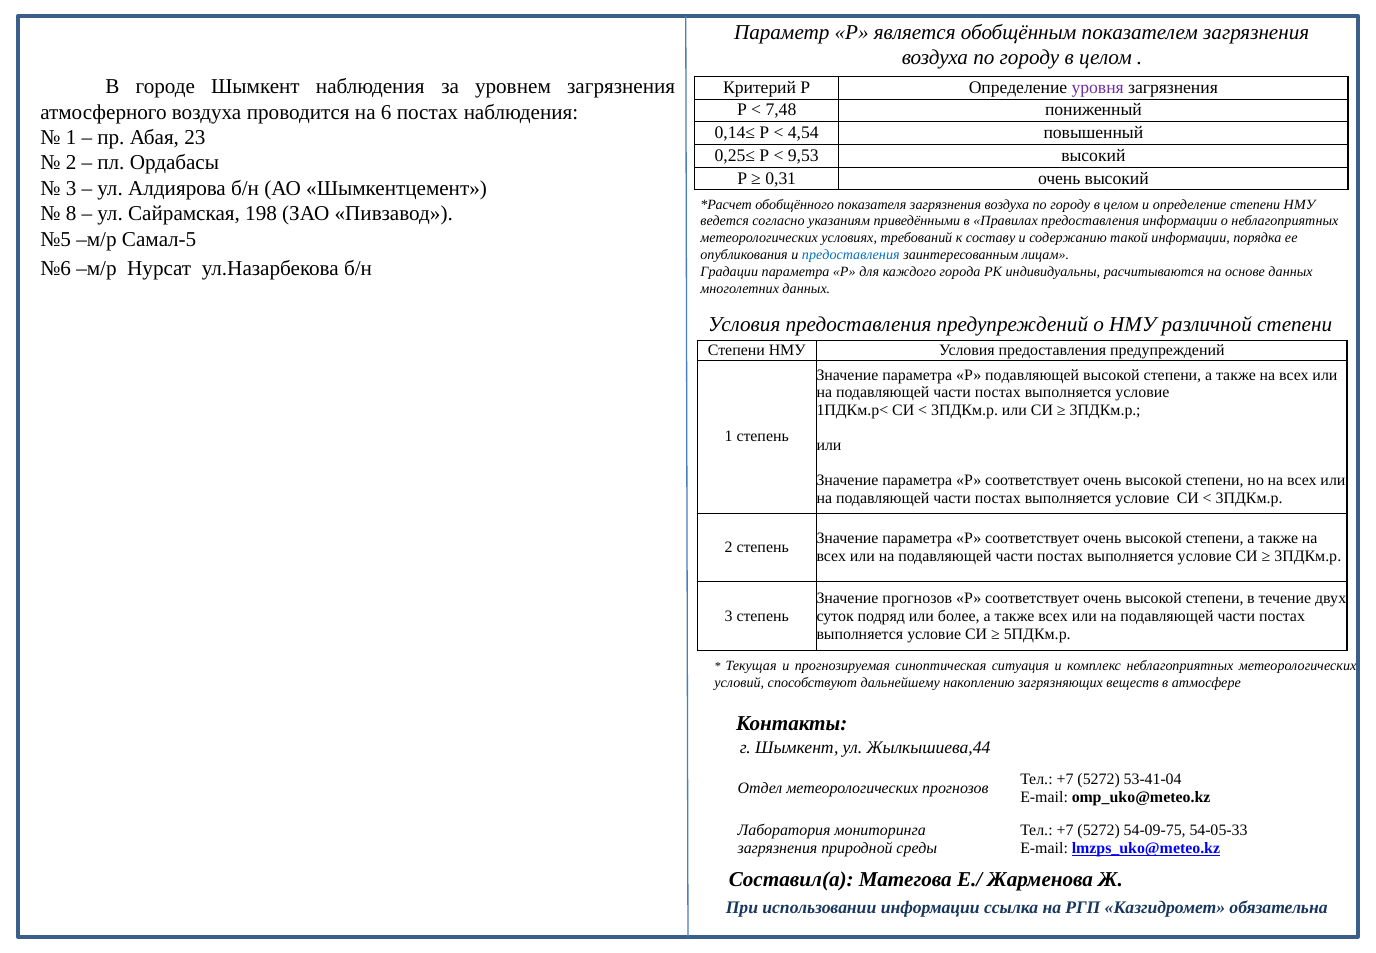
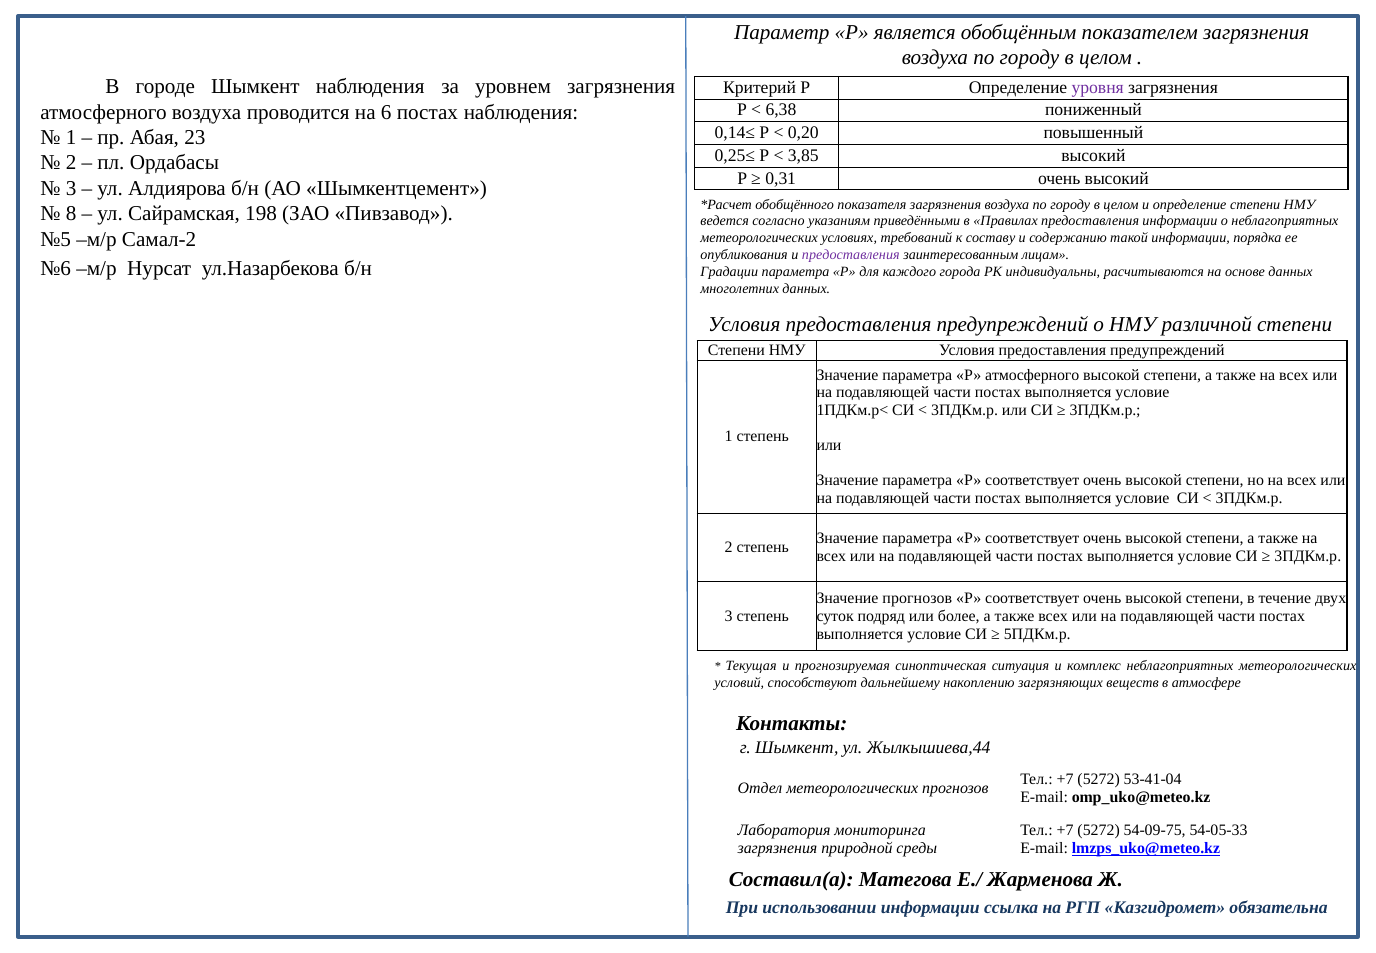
7,48: 7,48 -> 6,38
4,54: 4,54 -> 0,20
9,53: 9,53 -> 3,85
Самал-5: Самал-5 -> Самал-2
предоставления at (851, 255) colour: blue -> purple
Р подавляющей: подавляющей -> атмосферного
